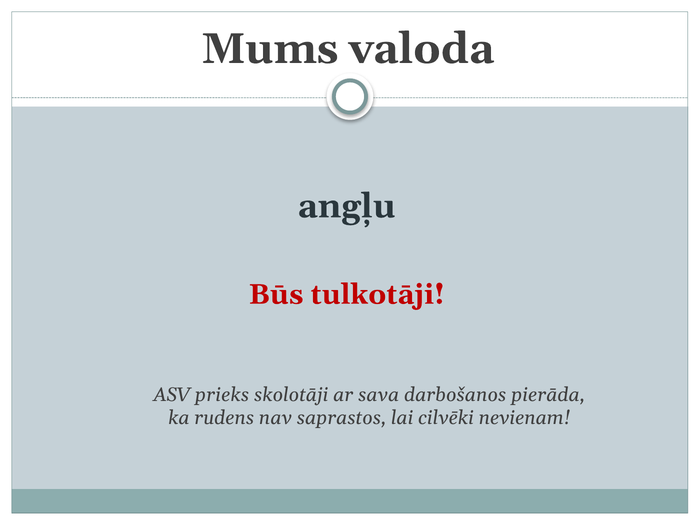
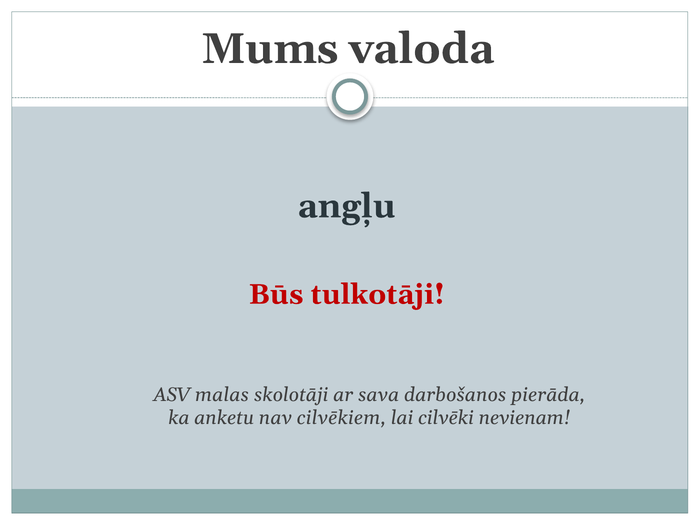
prieks: prieks -> malas
rudens: rudens -> anketu
saprastos: saprastos -> cilvēkiem
